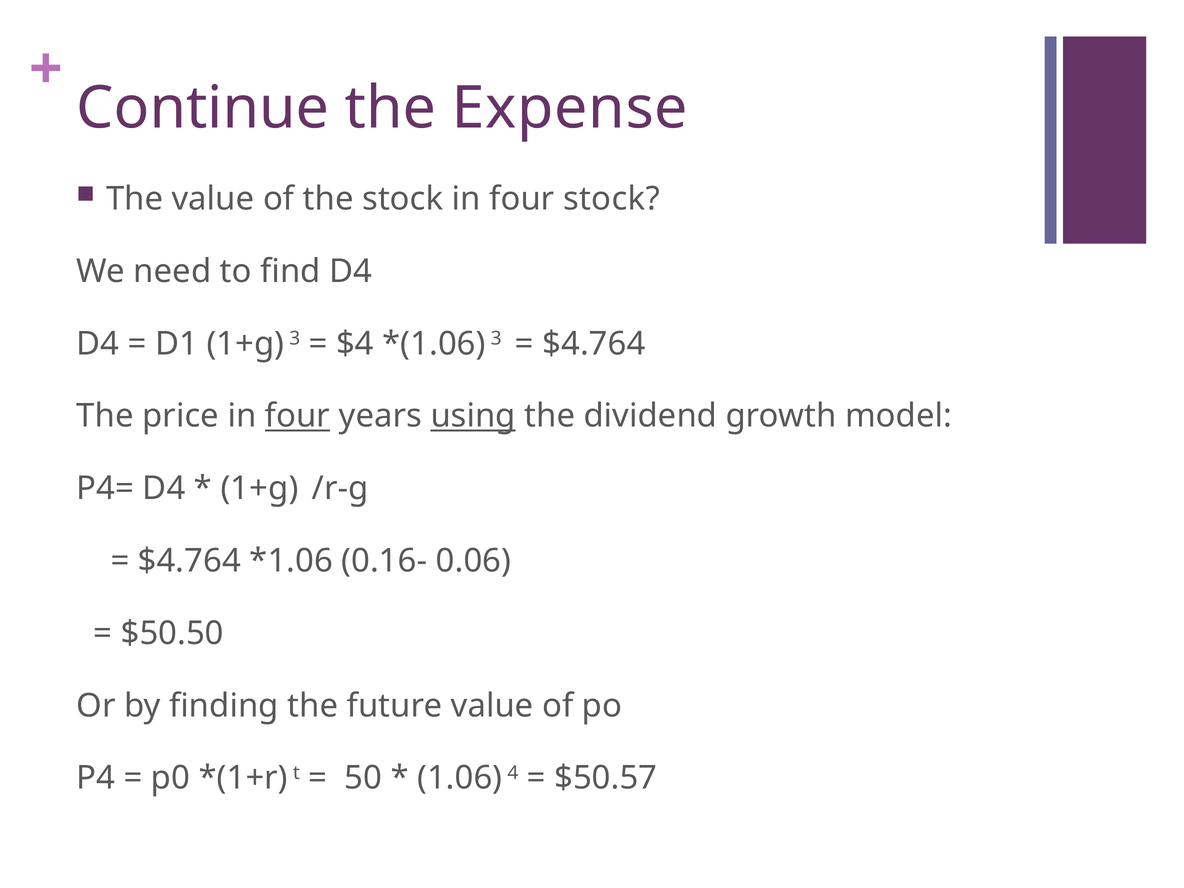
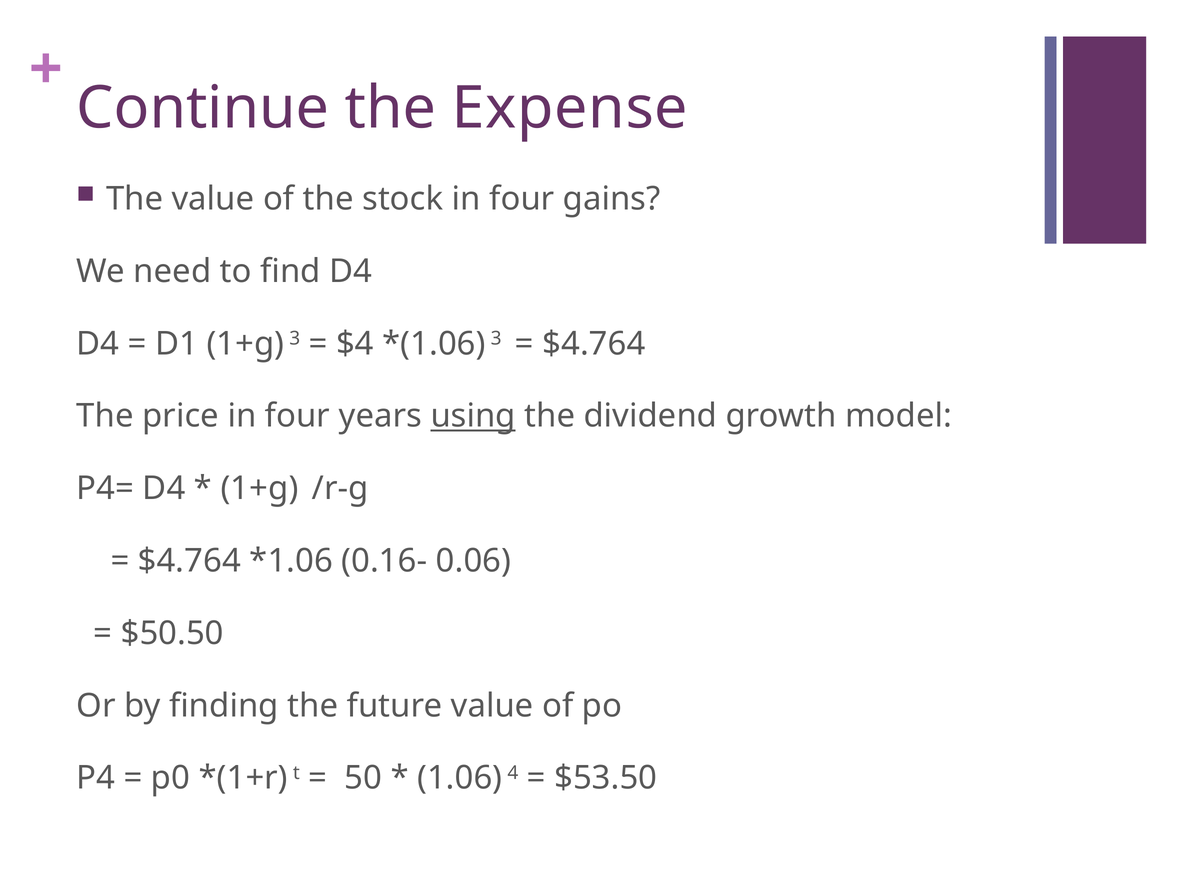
four stock: stock -> gains
four at (297, 416) underline: present -> none
$50.57: $50.57 -> $53.50
